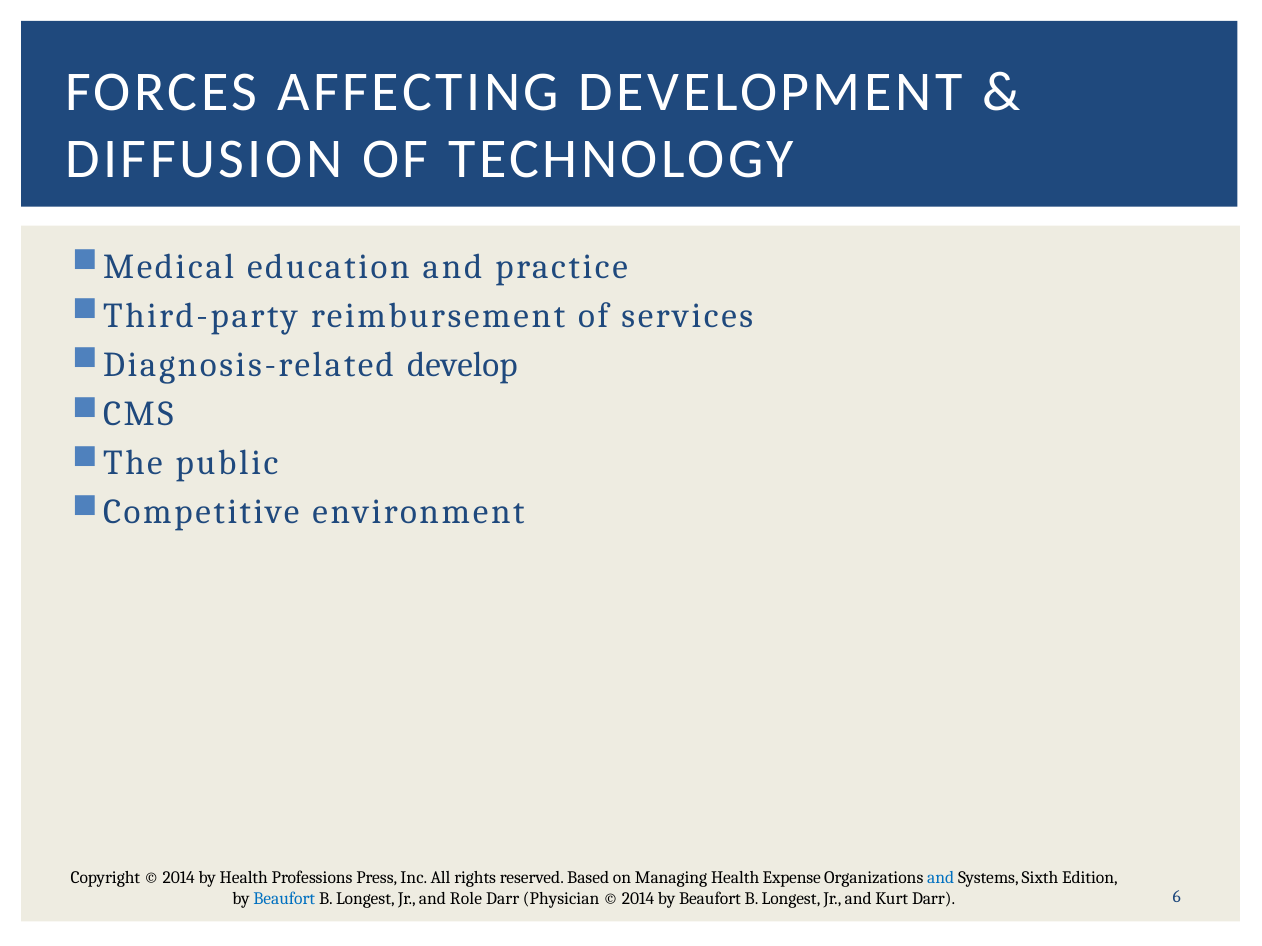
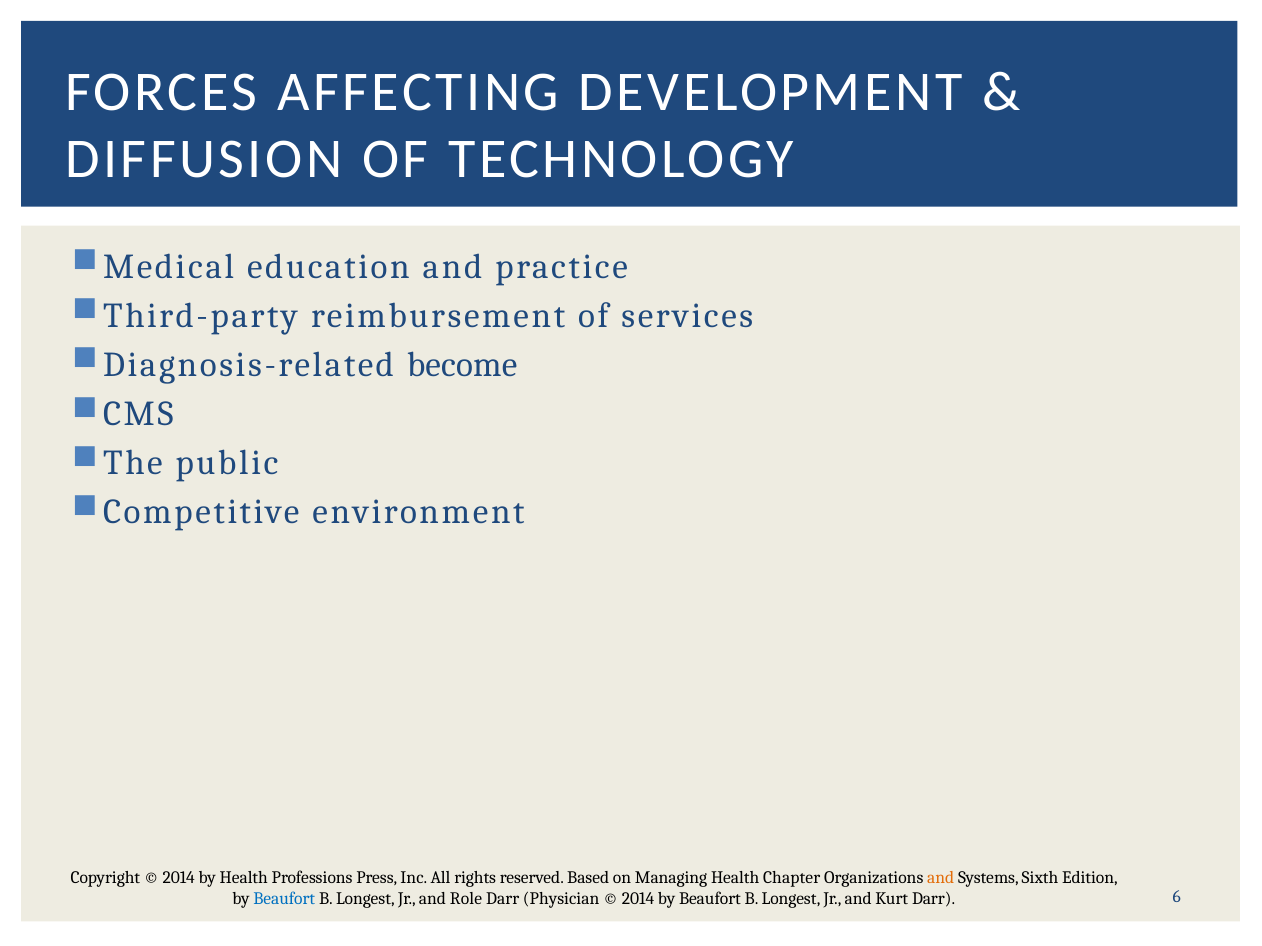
develop: develop -> become
Expense: Expense -> Chapter
and at (941, 879) colour: blue -> orange
